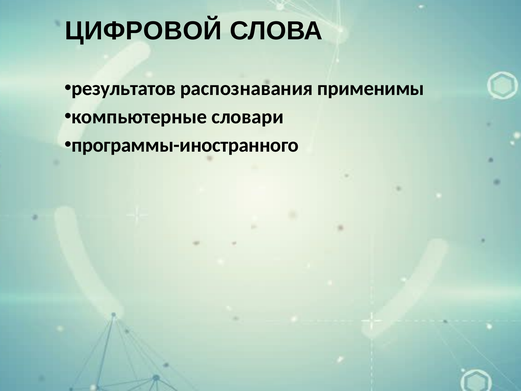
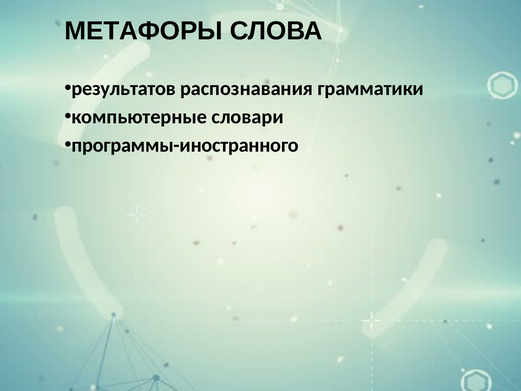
ЦИФРОВОЙ: ЦИФРОВОЙ -> МЕТАФОРЫ
применимы: применимы -> грамматики
